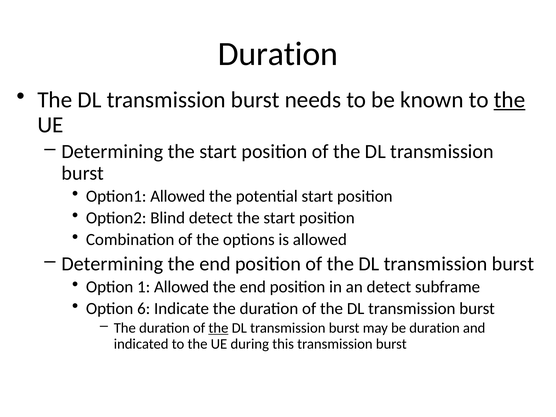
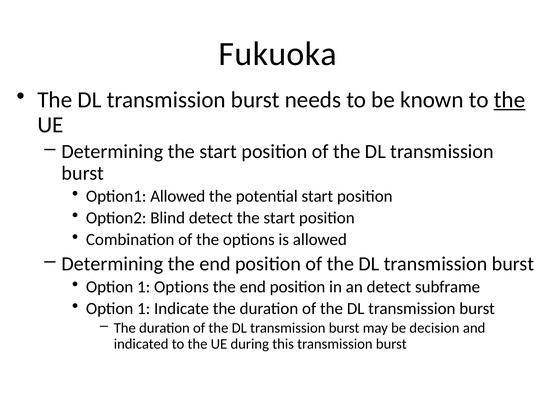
Duration at (278, 54): Duration -> Fukuoka
1 Allowed: Allowed -> Options
6 at (144, 309): 6 -> 1
the at (218, 328) underline: present -> none
be duration: duration -> decision
